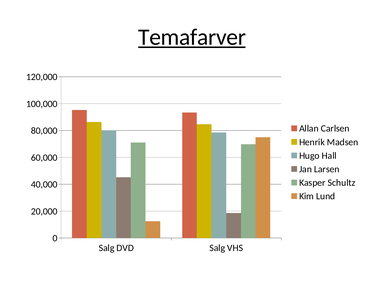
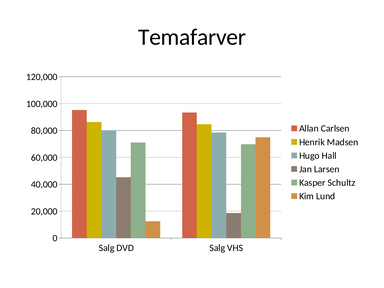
Temafarver underline: present -> none
